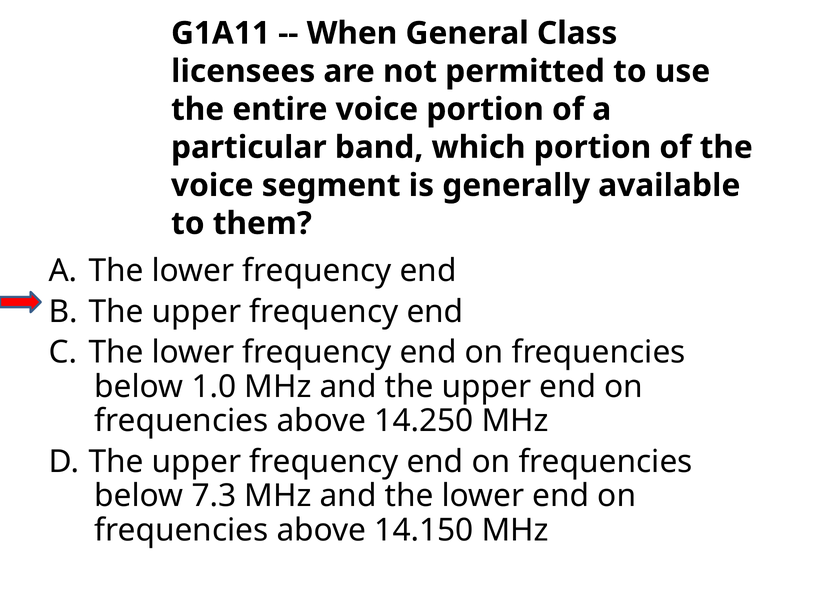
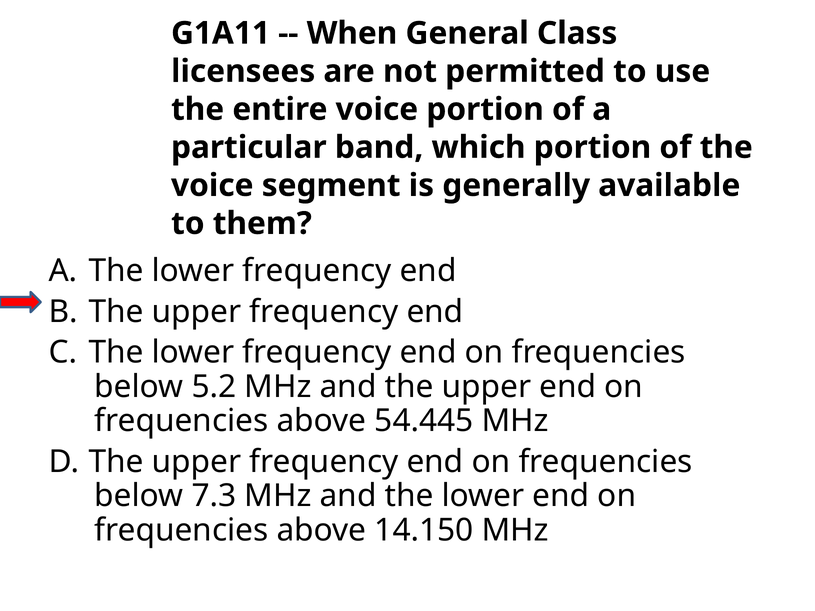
1.0: 1.0 -> 5.2
14.250: 14.250 -> 54.445
